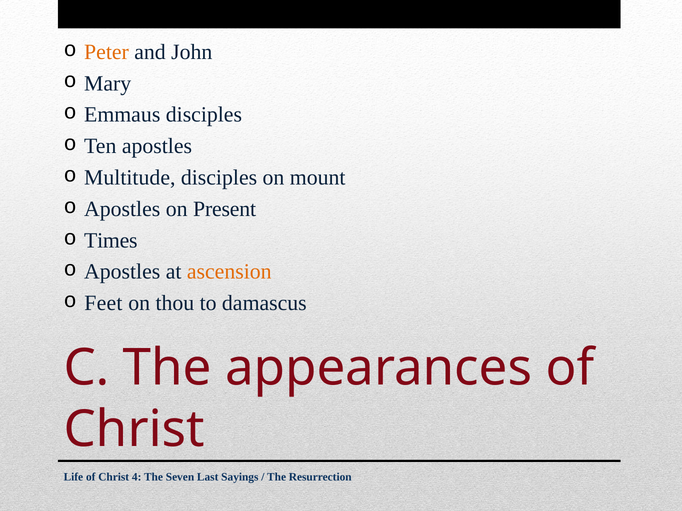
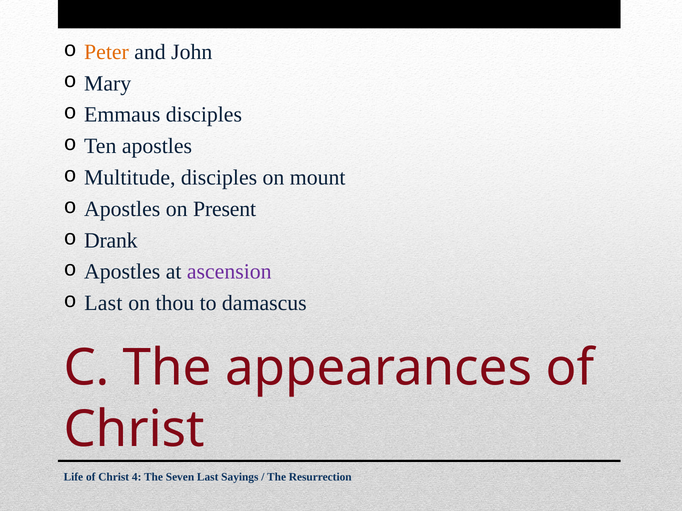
Times: Times -> Drank
ascension colour: orange -> purple
Feet at (103, 304): Feet -> Last
